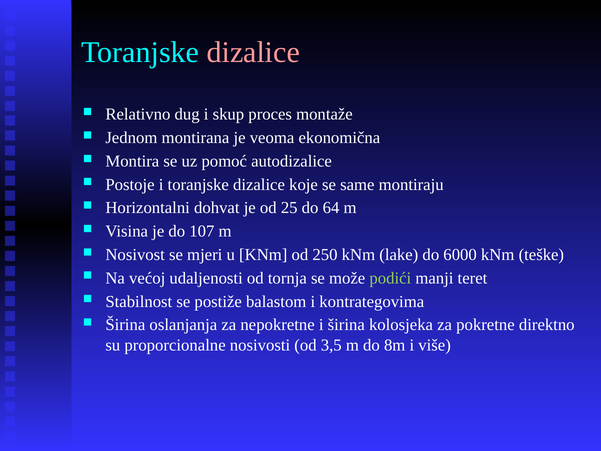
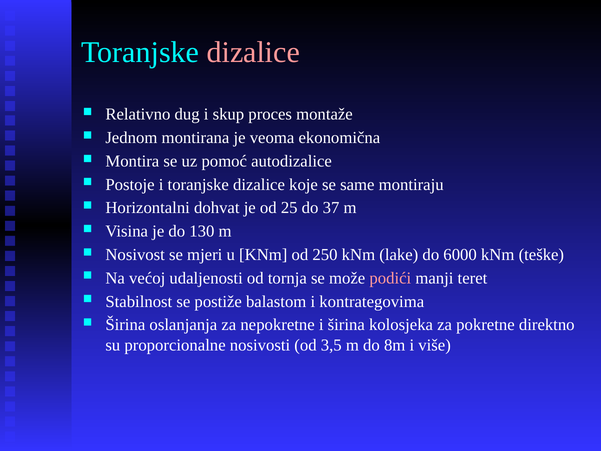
64: 64 -> 37
107: 107 -> 130
podići colour: light green -> pink
